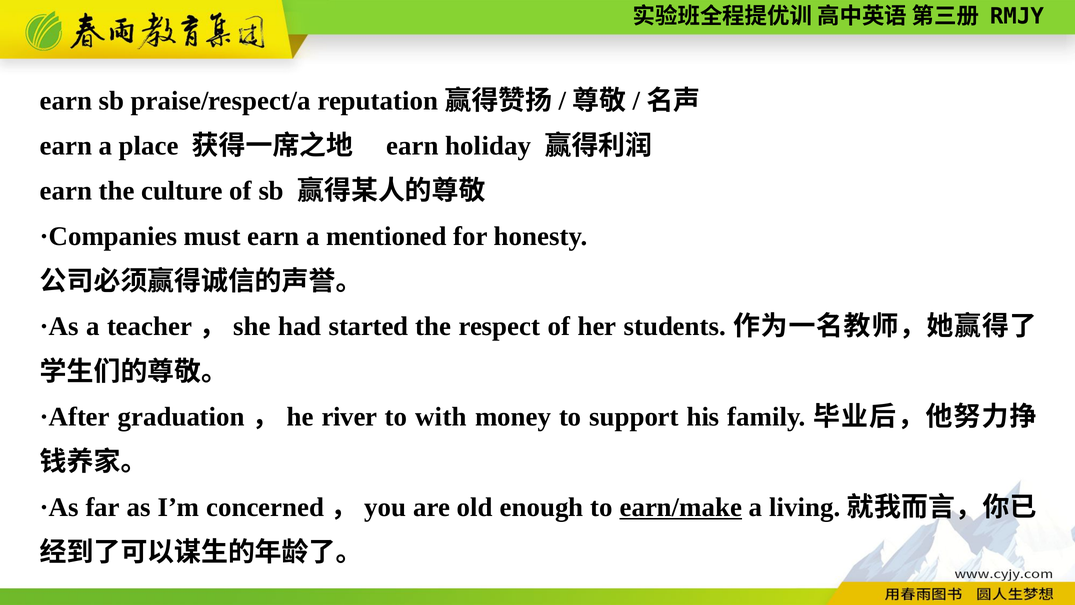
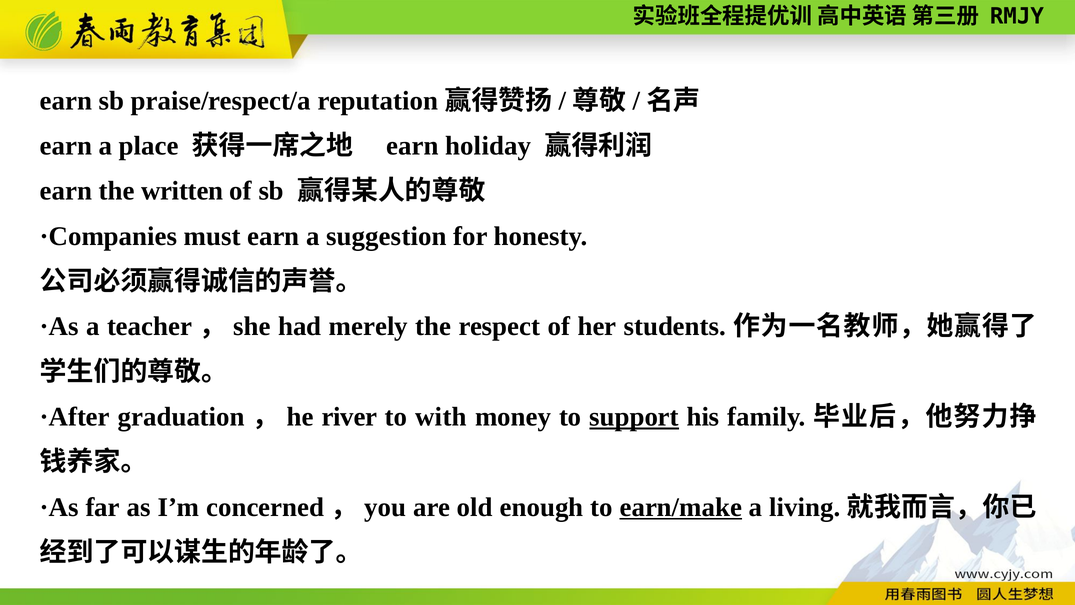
culture: culture -> written
mentioned: mentioned -> suggestion
started: started -> merely
support underline: none -> present
